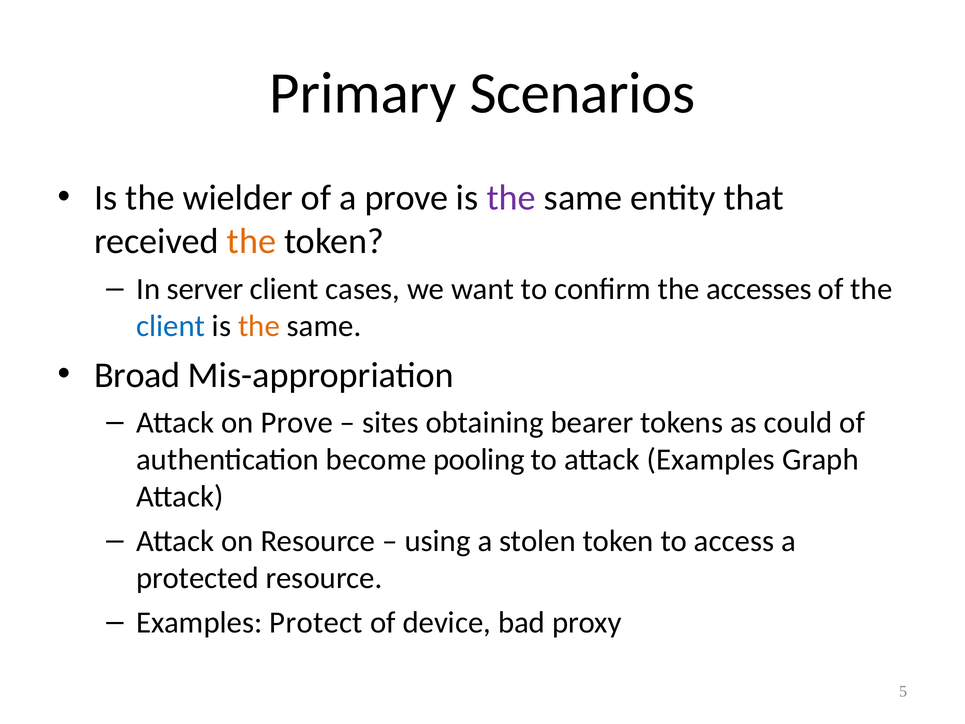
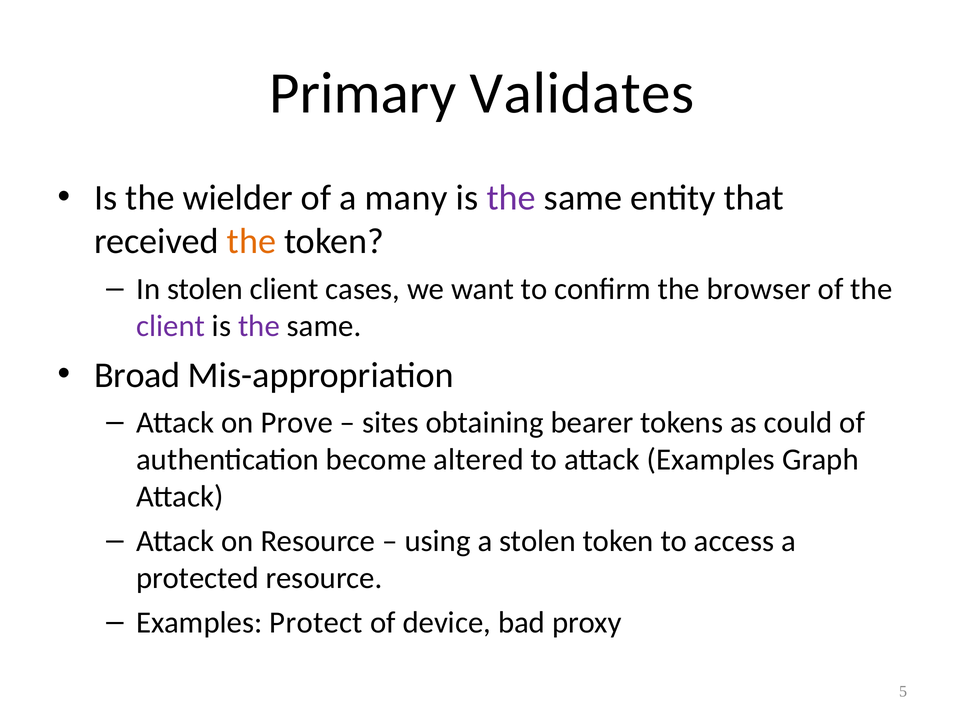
Scenarios: Scenarios -> Validates
a prove: prove -> many
In server: server -> stolen
accesses: accesses -> browser
client at (171, 326) colour: blue -> purple
the at (259, 326) colour: orange -> purple
pooling: pooling -> altered
